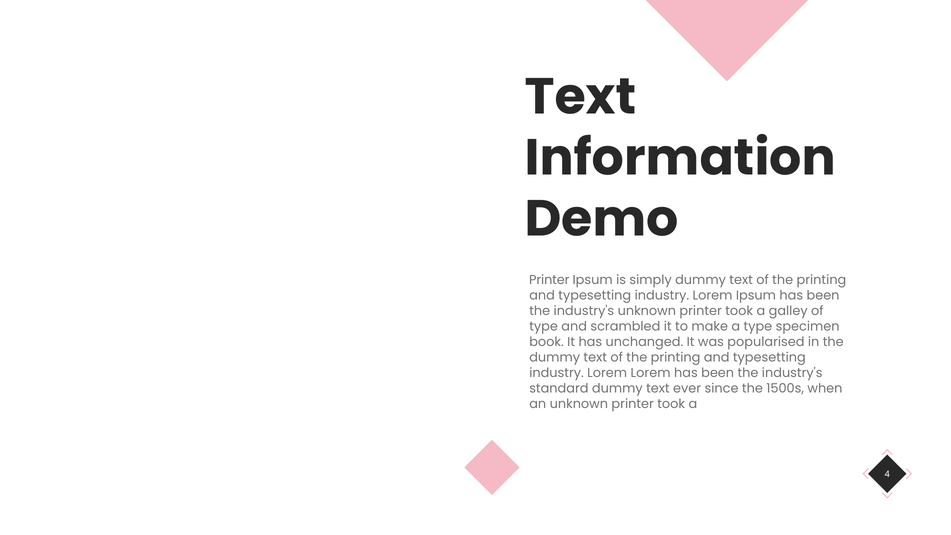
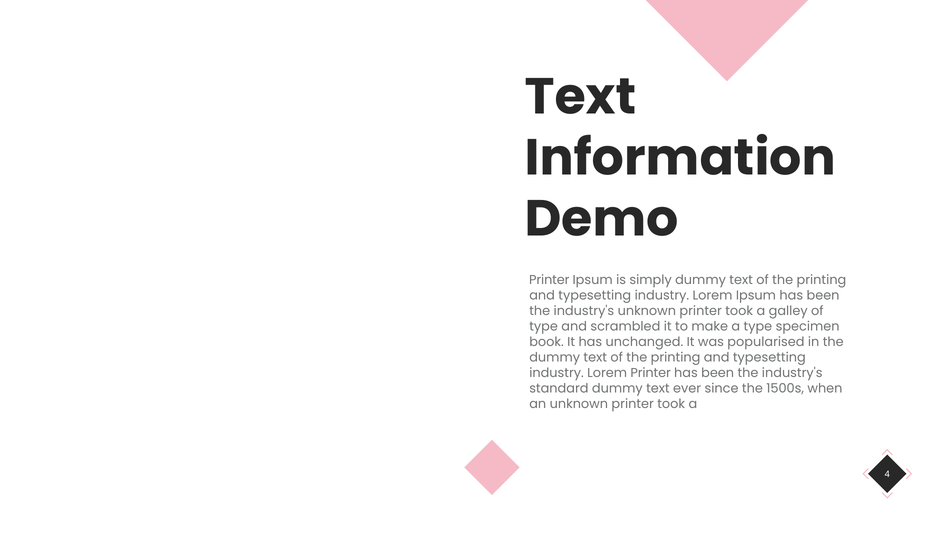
Lorem Lorem: Lorem -> Printer
